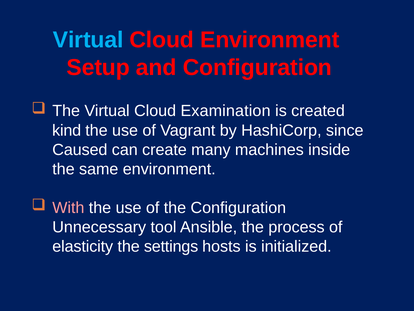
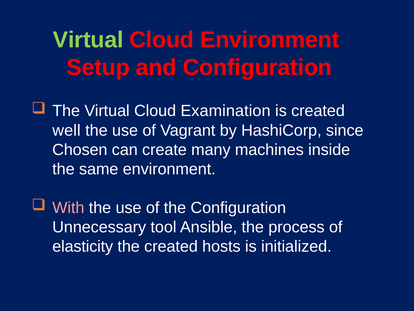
Virtual at (88, 40) colour: light blue -> light green
kind: kind -> well
Caused: Caused -> Chosen
the settings: settings -> created
